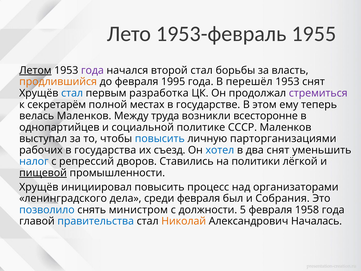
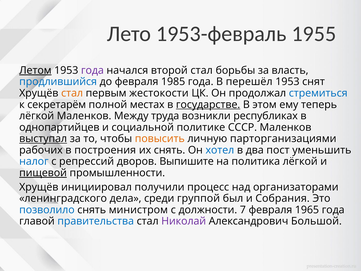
продлившийся colour: orange -> blue
1995: 1995 -> 1985
стал at (72, 93) colour: blue -> orange
разработка: разработка -> жестокости
стремиться colour: purple -> blue
государстве underline: none -> present
велась at (37, 116): велась -> лёгкой
всесторонне: всесторонне -> республиках
выступал underline: none -> present
повысить at (160, 139) colour: blue -> orange
государства: государства -> построения
их съезд: съезд -> снять
два снят: снят -> пост
Ставились: Ставились -> Выпишите
политики: политики -> политика
инициировал повысить: повысить -> получили
среди февраля: февраля -> группой
5: 5 -> 7
1958: 1958 -> 1965
Николай colour: orange -> purple
Началась: Началась -> Большой
